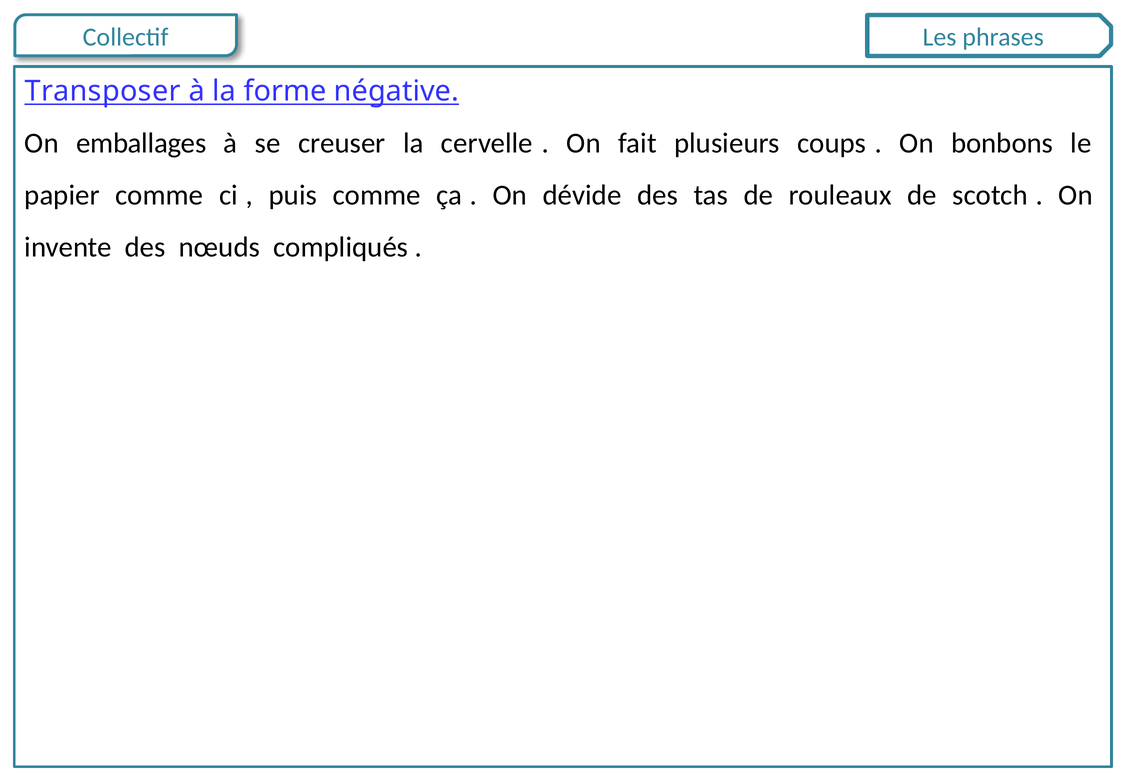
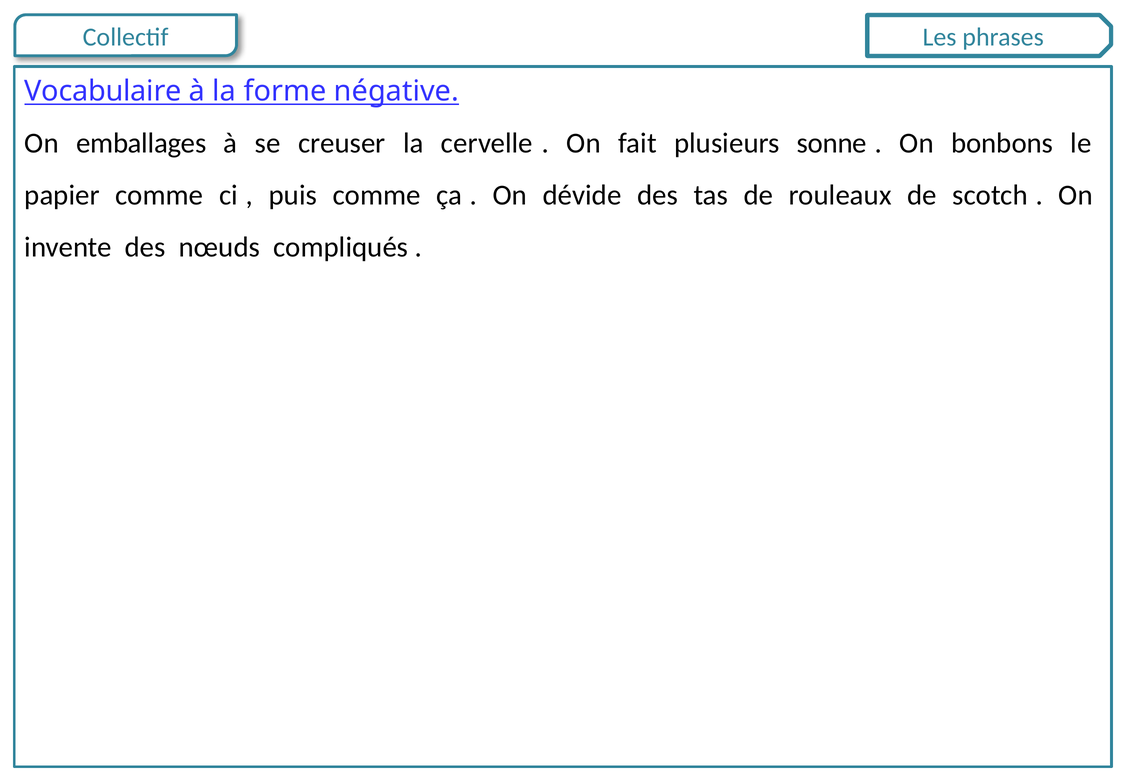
Transposer: Transposer -> Vocabulaire
coups: coups -> sonne
